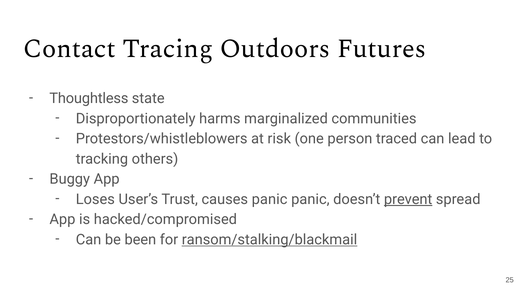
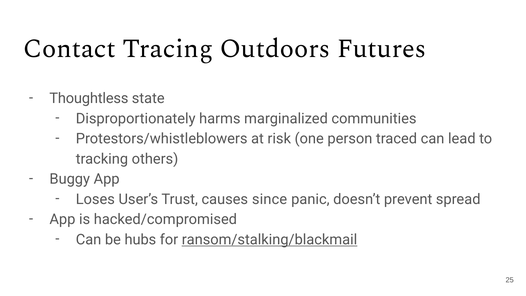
causes panic: panic -> since
prevent underline: present -> none
been: been -> hubs
